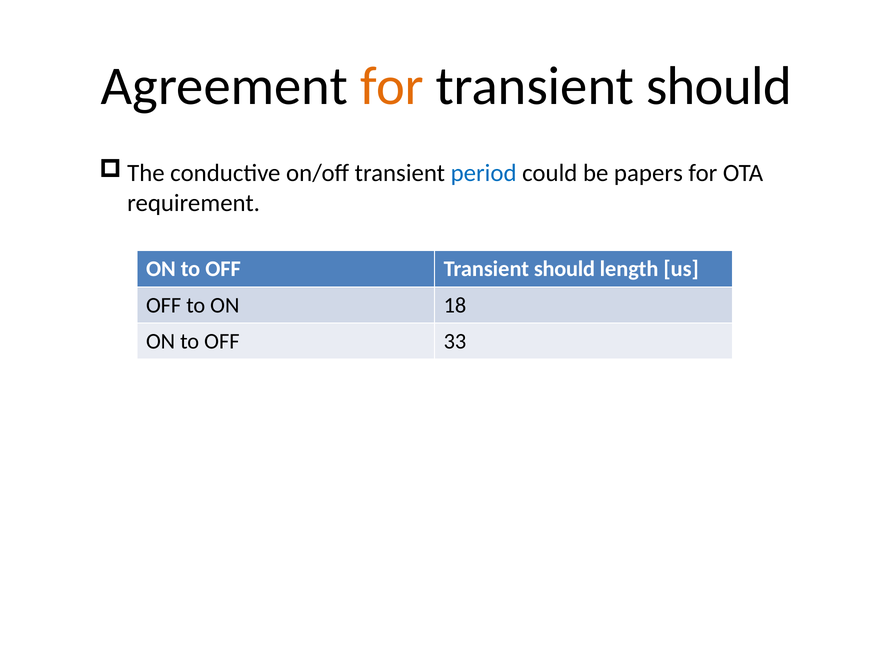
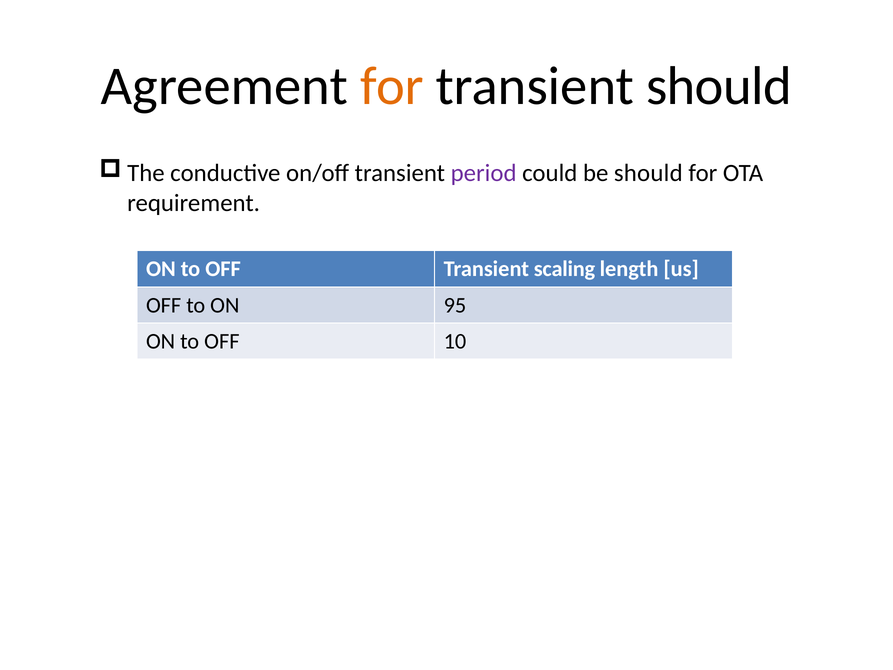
period colour: blue -> purple
be papers: papers -> should
OFF Transient should: should -> scaling
18: 18 -> 95
33: 33 -> 10
